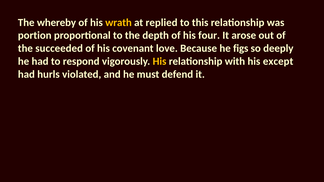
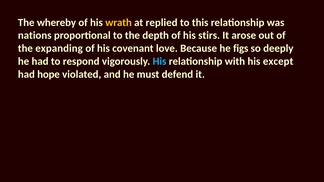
portion: portion -> nations
four: four -> stirs
succeeded: succeeded -> expanding
His at (160, 61) colour: yellow -> light blue
hurls: hurls -> hope
